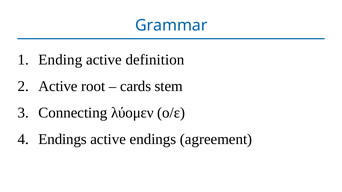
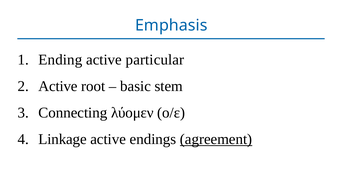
Grammar: Grammar -> Emphasis
definition: definition -> particular
cards: cards -> basic
Endings at (63, 139): Endings -> Linkage
agreement underline: none -> present
